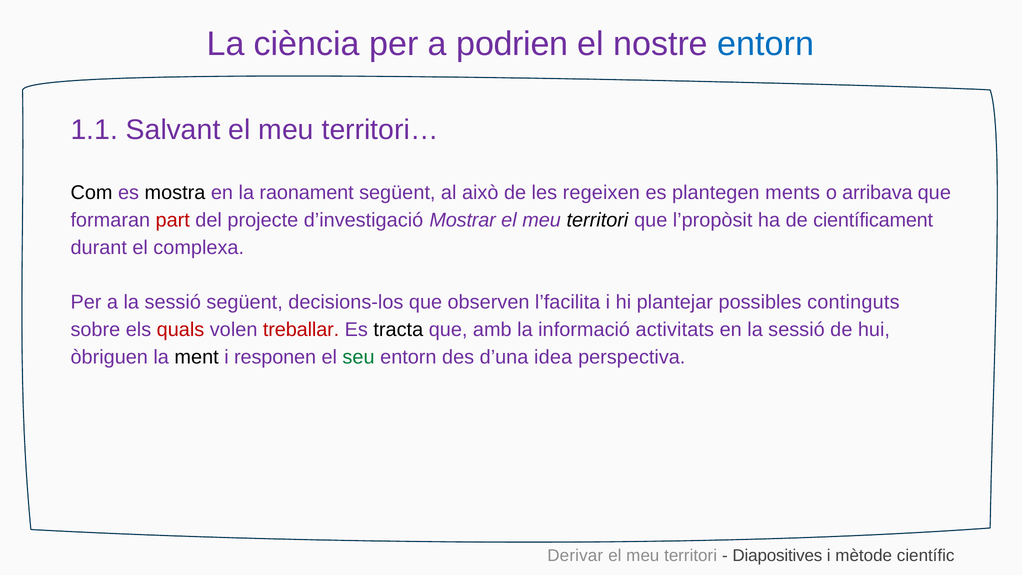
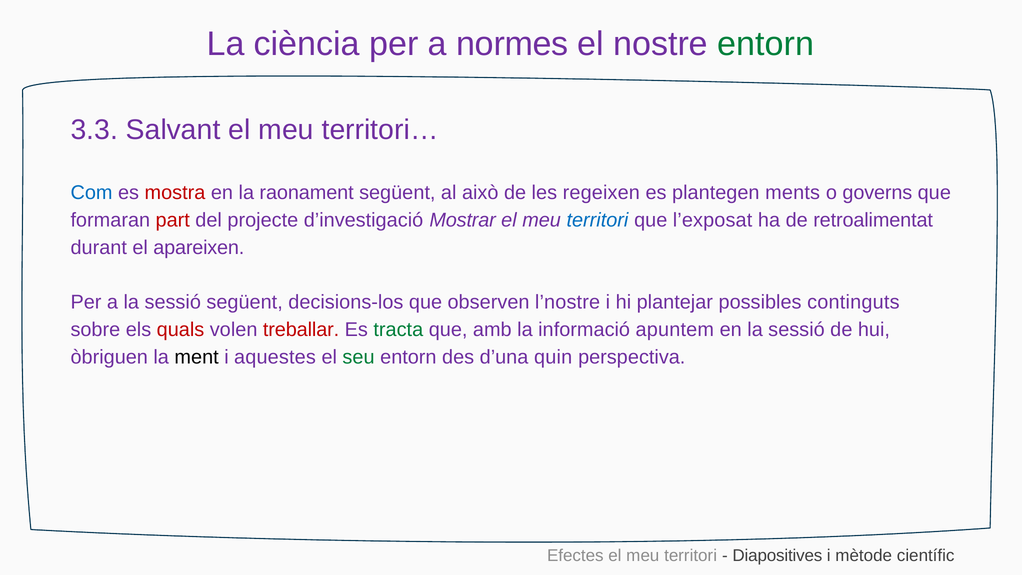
podrien: podrien -> normes
entorn at (766, 44) colour: blue -> green
1.1: 1.1 -> 3.3
Com colour: black -> blue
mostra colour: black -> red
arribava: arribava -> governs
territori at (597, 220) colour: black -> blue
l’propòsit: l’propòsit -> l’exposat
científicament: científicament -> retroalimentat
complexa: complexa -> apareixen
l’facilita: l’facilita -> l’nostre
tracta colour: black -> green
activitats: activitats -> apuntem
responen: responen -> aquestes
idea: idea -> quin
Derivar: Derivar -> Efectes
